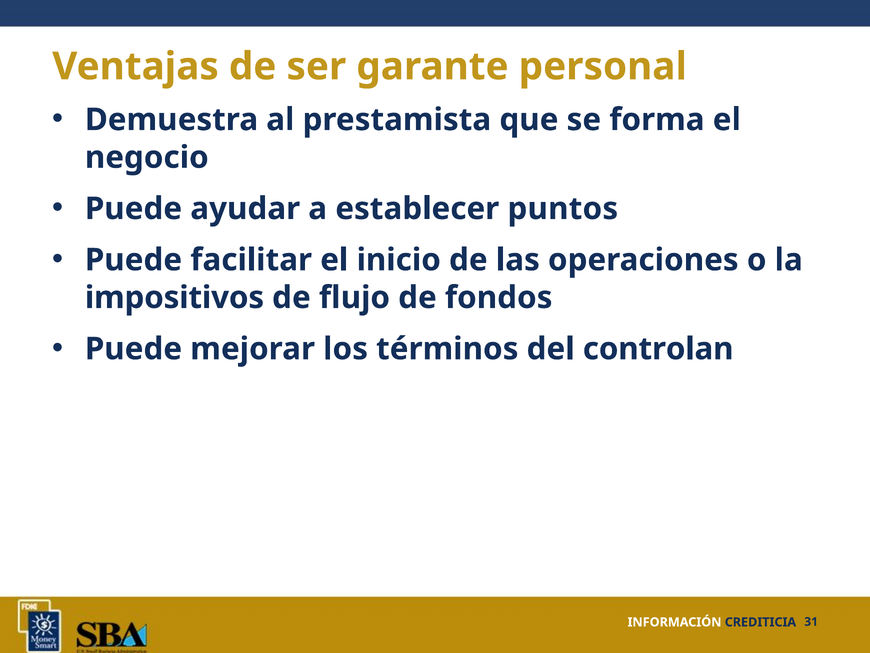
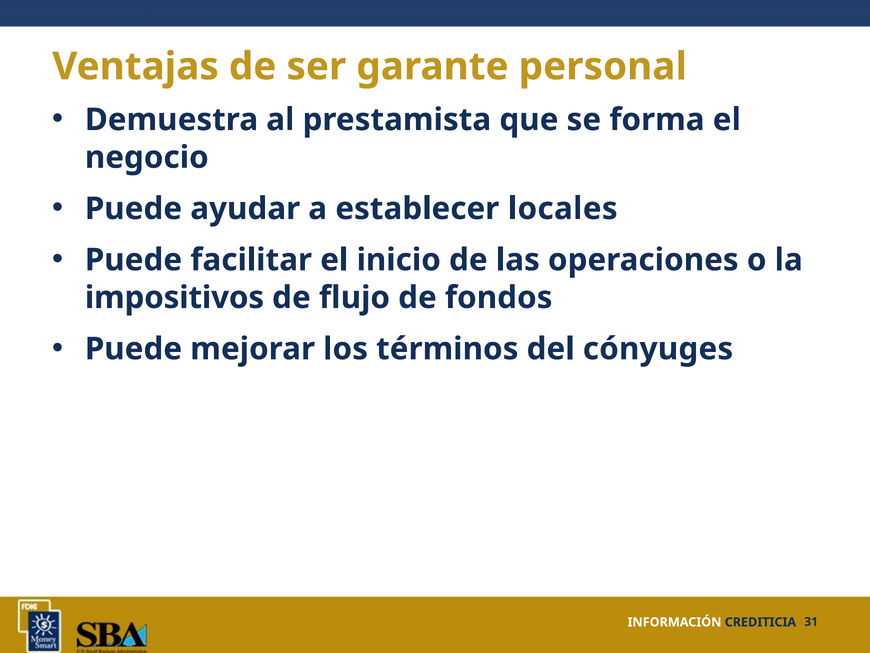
puntos: puntos -> locales
controlan: controlan -> cónyuges
